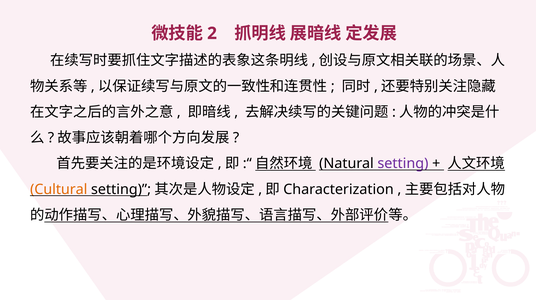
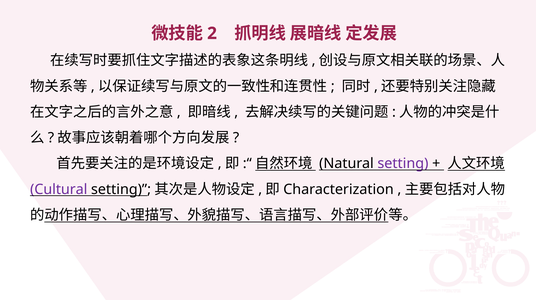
Cultural colour: orange -> purple
